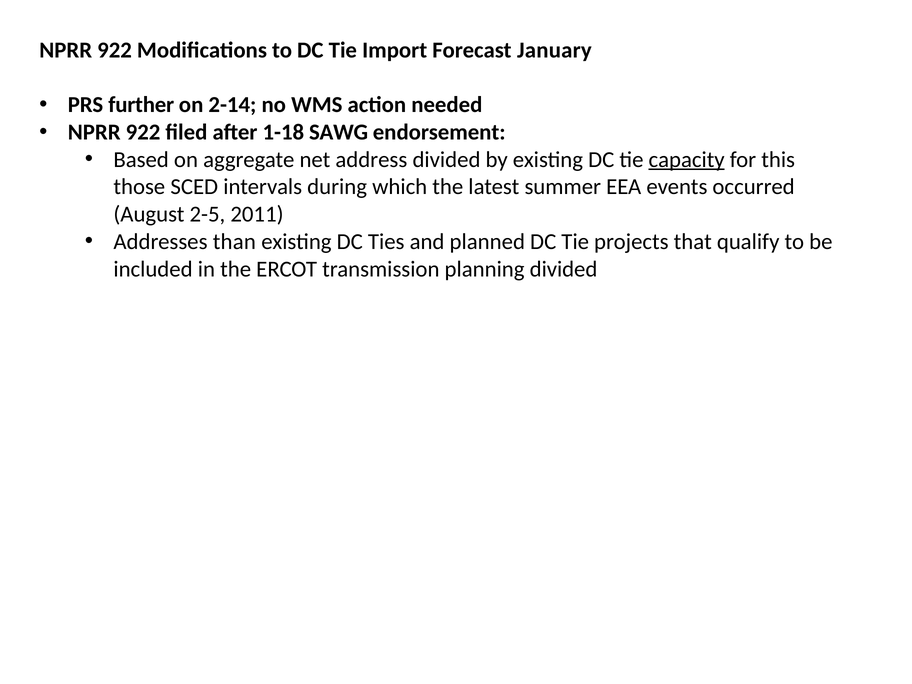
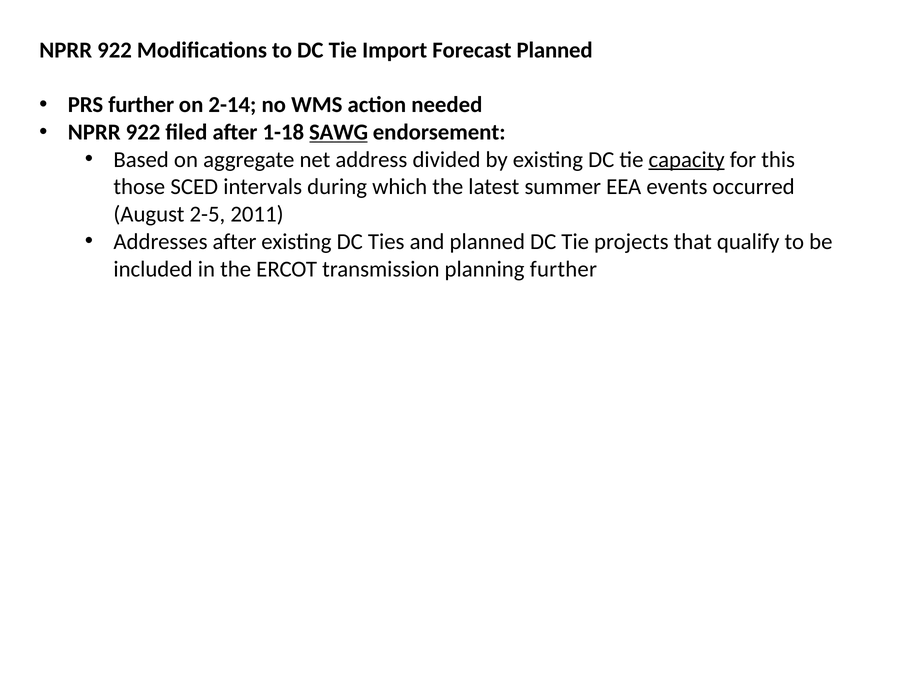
Forecast January: January -> Planned
SAWG underline: none -> present
Addresses than: than -> after
planning divided: divided -> further
